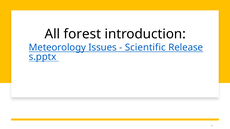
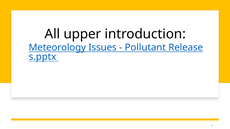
forest: forest -> upper
Scientific: Scientific -> Pollutant
